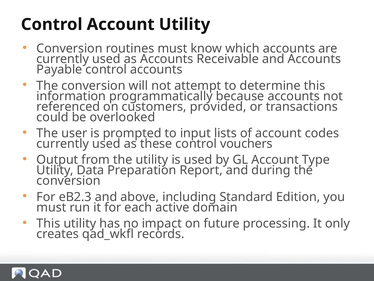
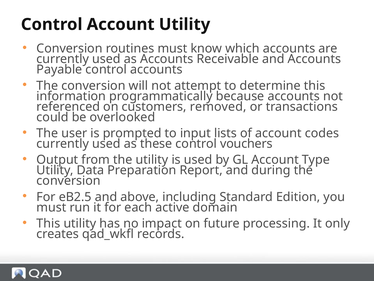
provided: provided -> removed
eB2.3: eB2.3 -> eB2.5
